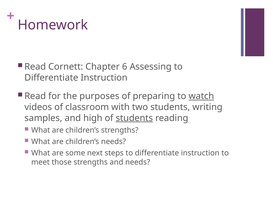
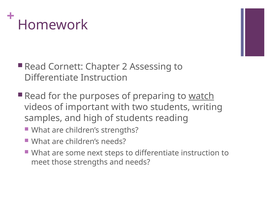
6: 6 -> 2
classroom: classroom -> important
students at (134, 118) underline: present -> none
